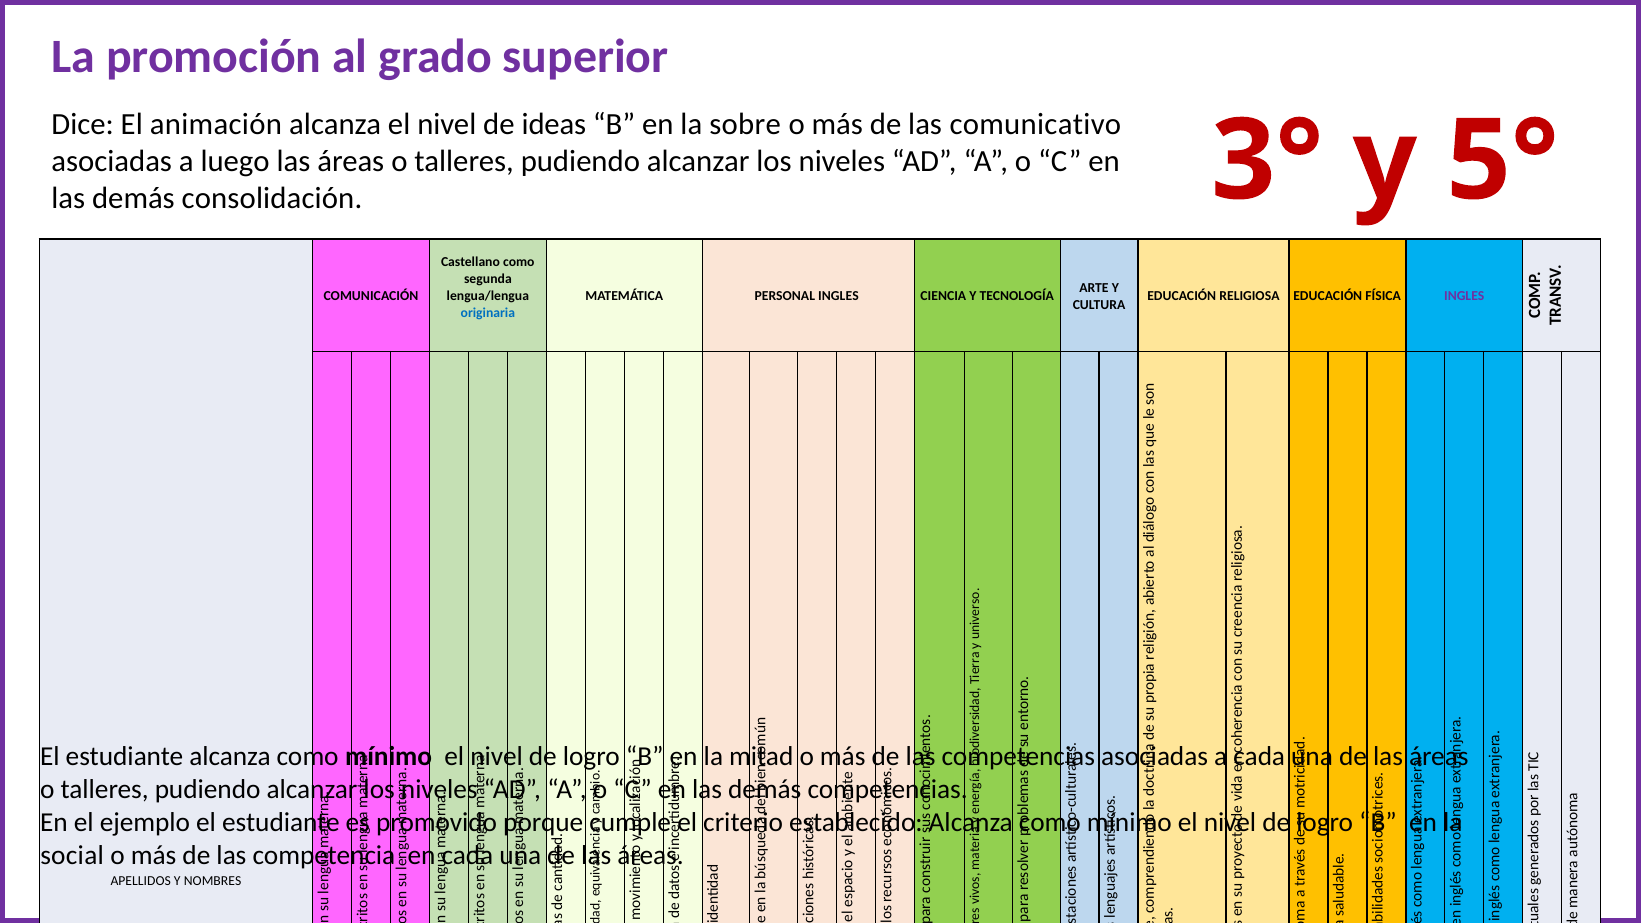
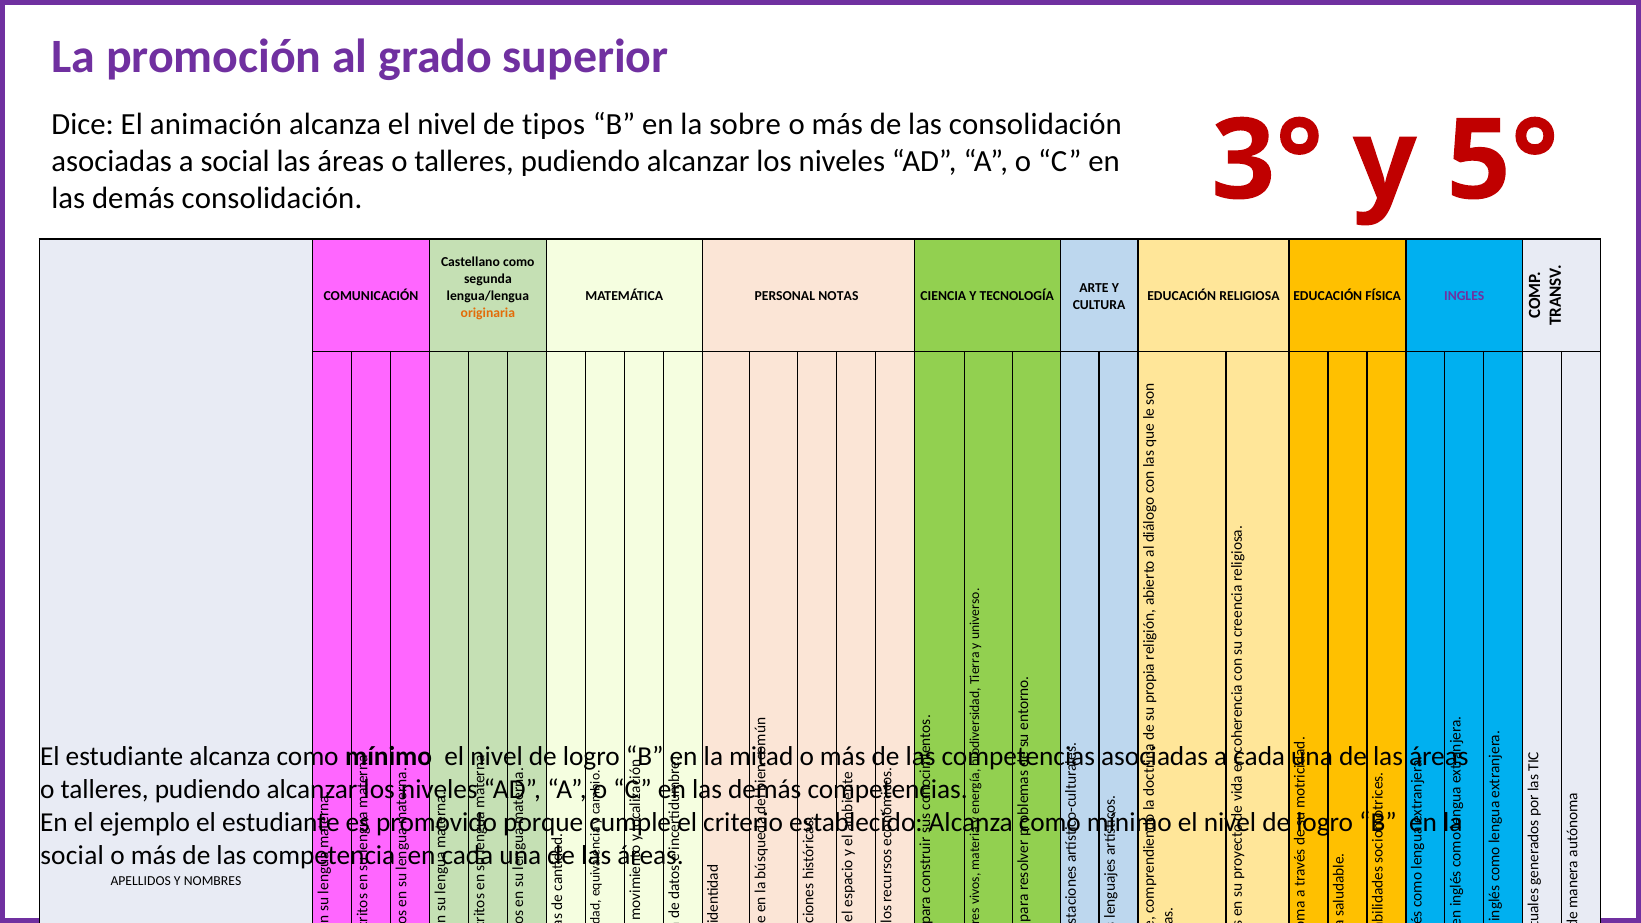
ideas: ideas -> tipos
las comunicativo: comunicativo -> consolidación
a luego: luego -> social
PERSONAL INGLES: INGLES -> NOTAS
originaria colour: blue -> orange
